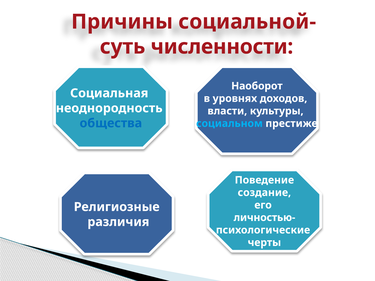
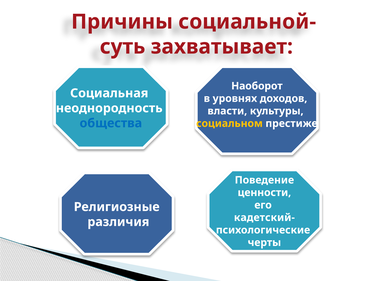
численности: численности -> захватывает
социальном colour: light blue -> yellow
создание: создание -> ценности
личностью-: личностью- -> кадетский-
